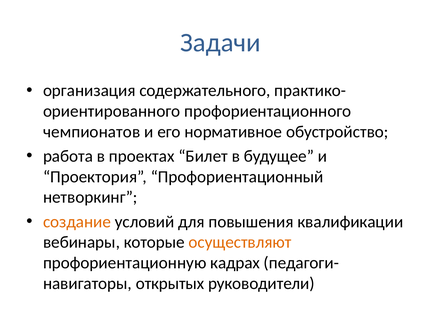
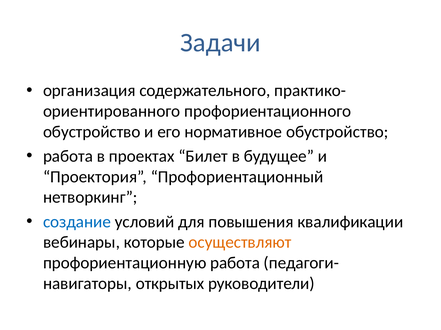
чемпионатов at (92, 132): чемпионатов -> обустройство
создание colour: orange -> blue
профориентационную кадрах: кадрах -> работа
